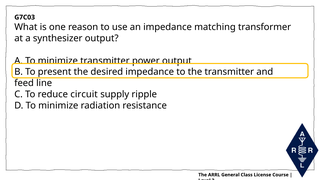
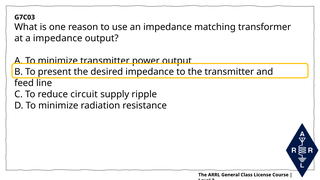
a synthesizer: synthesizer -> impedance
